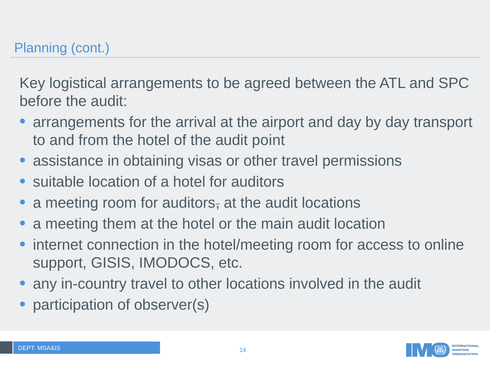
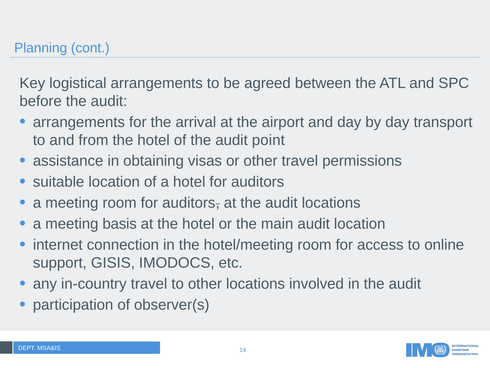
them: them -> basis
